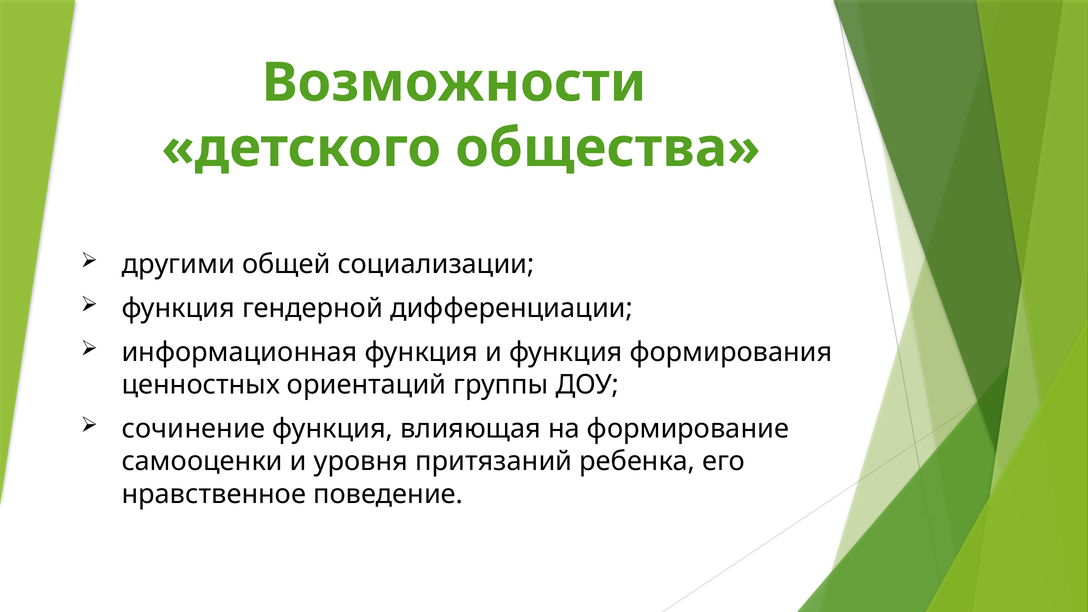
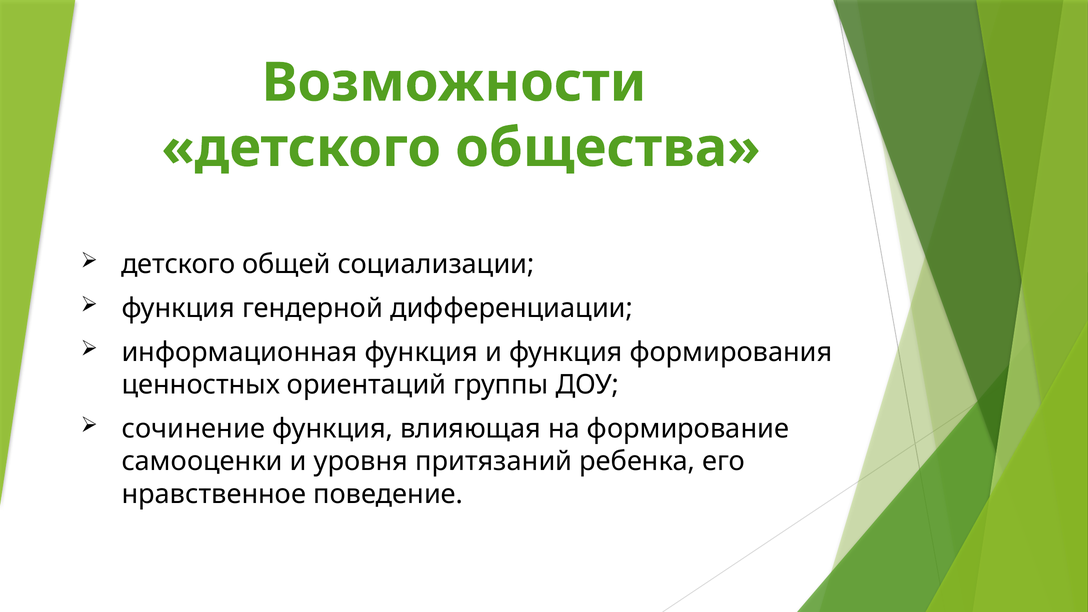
другими at (178, 264): другими -> детского
